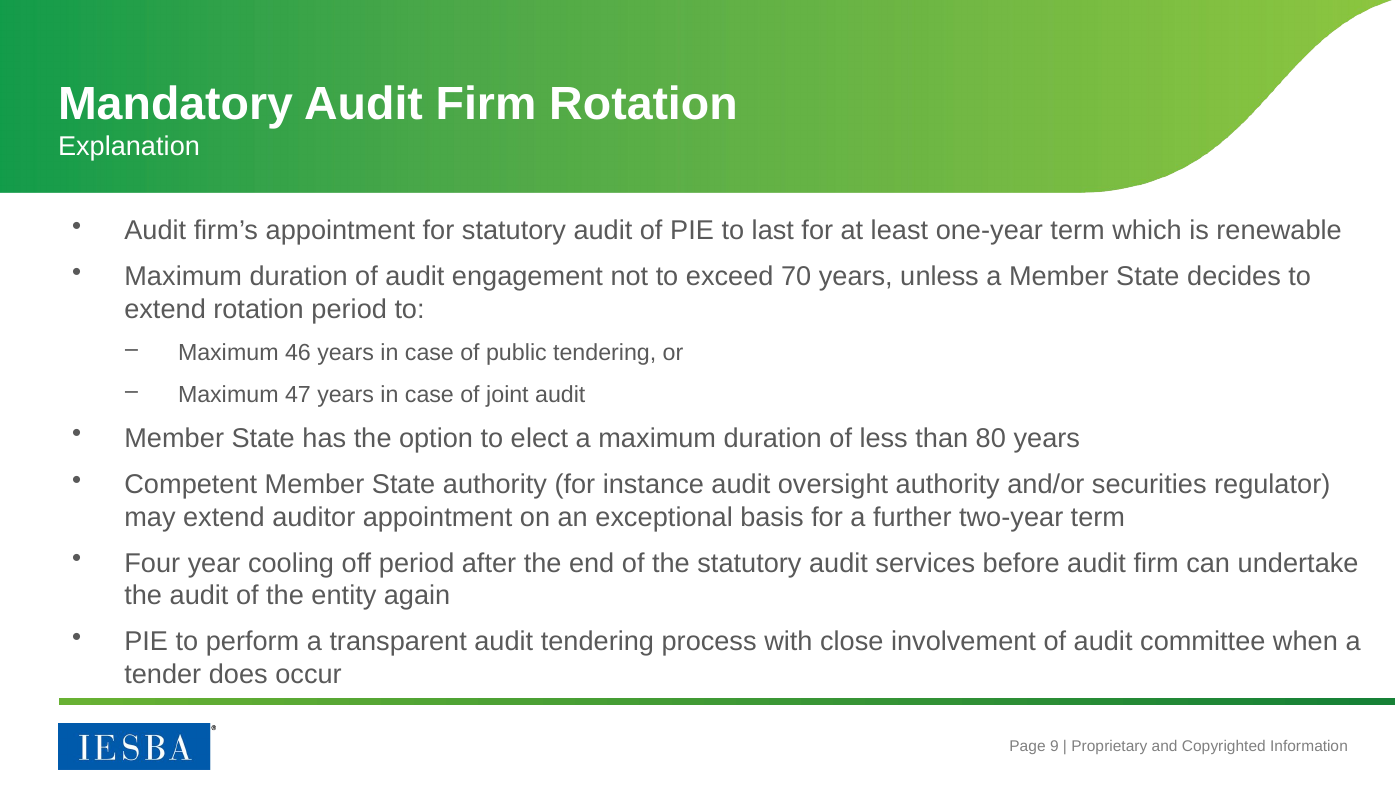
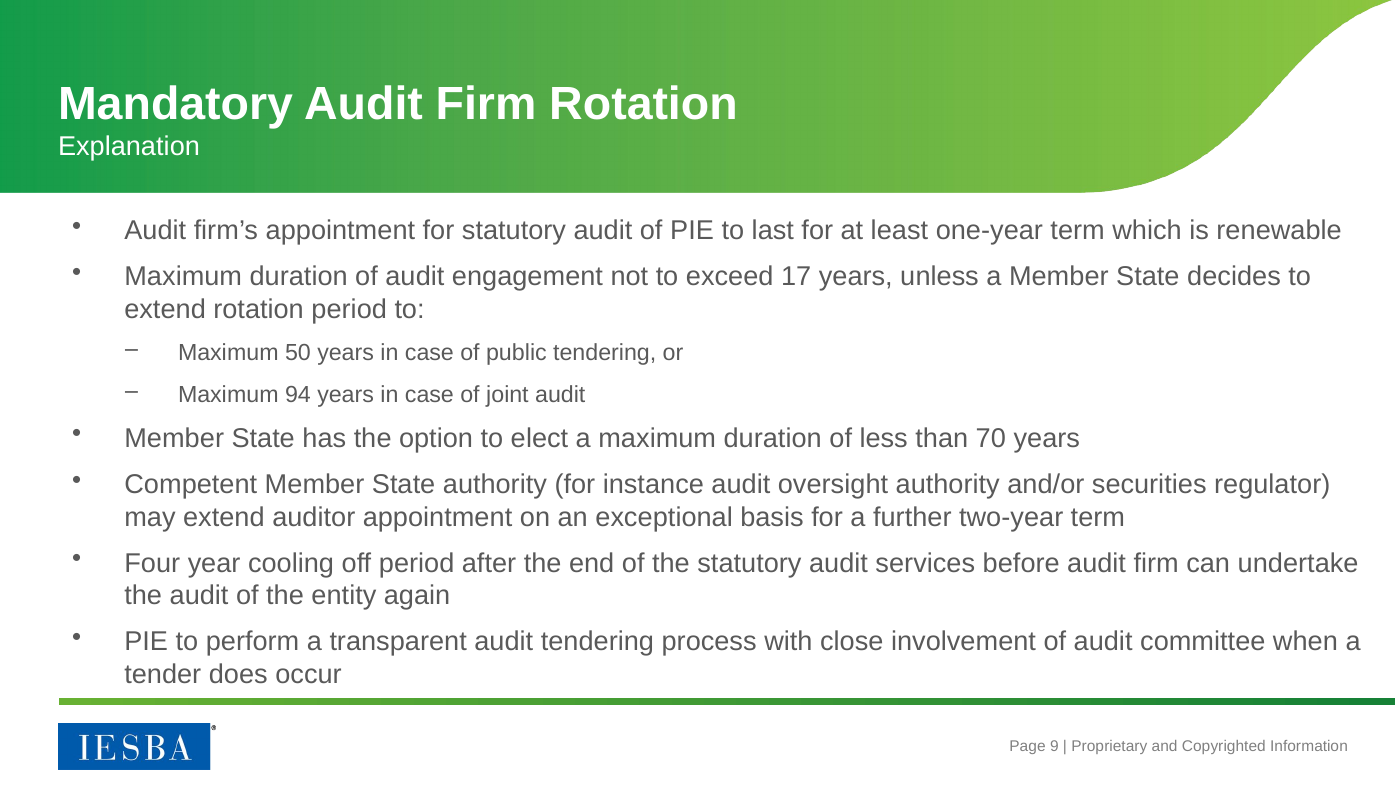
70: 70 -> 17
46: 46 -> 50
47: 47 -> 94
80: 80 -> 70
